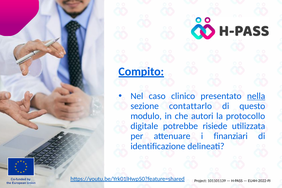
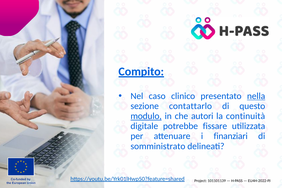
modulo underline: none -> present
protocollo: protocollo -> continuità
risiede: risiede -> fissare
identificazione: identificazione -> somministrato
